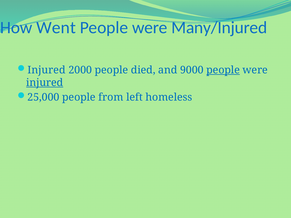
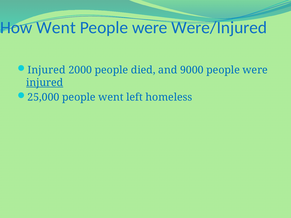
Many/Injured: Many/Injured -> Were/Injured
people at (223, 70) underline: present -> none
people from: from -> went
